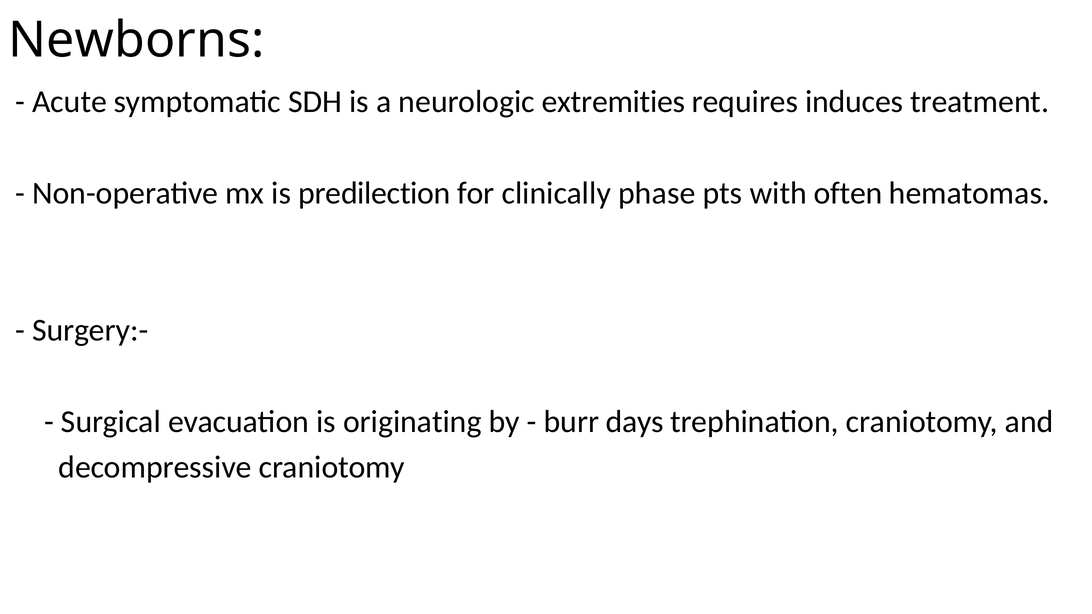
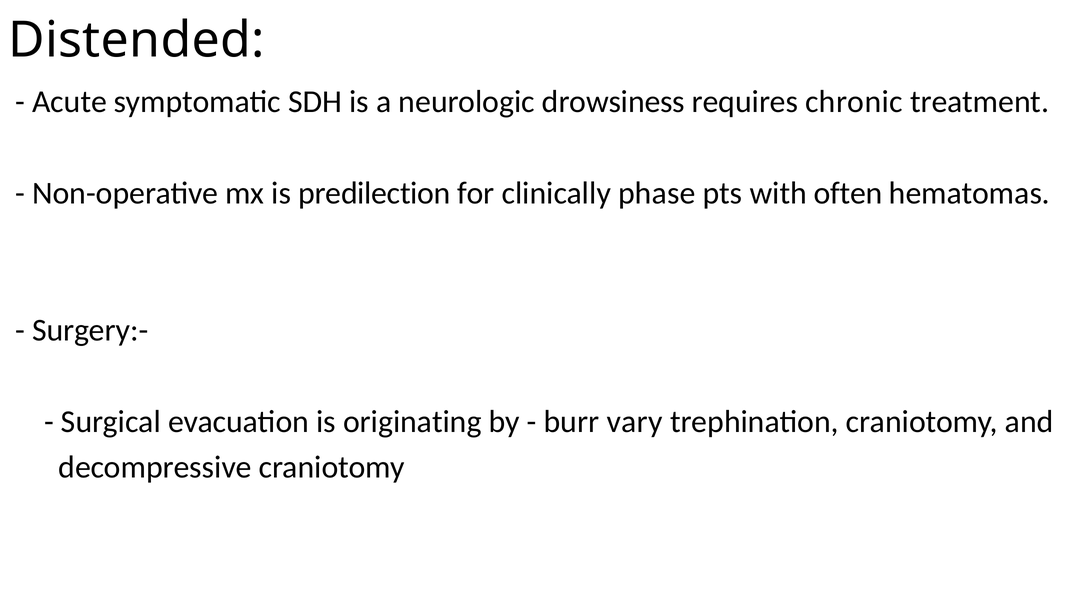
Newborns: Newborns -> Distended
extremities: extremities -> drowsiness
induces: induces -> chronic
days: days -> vary
